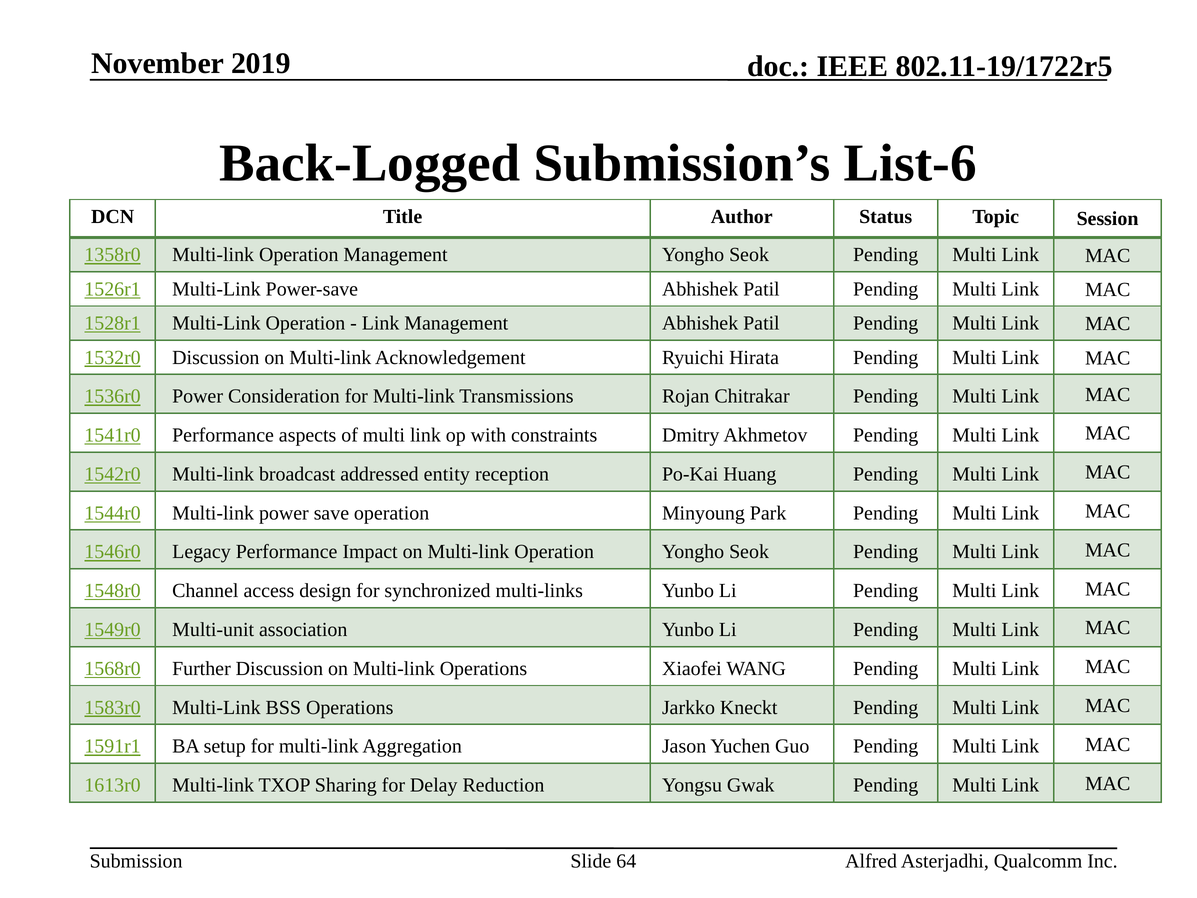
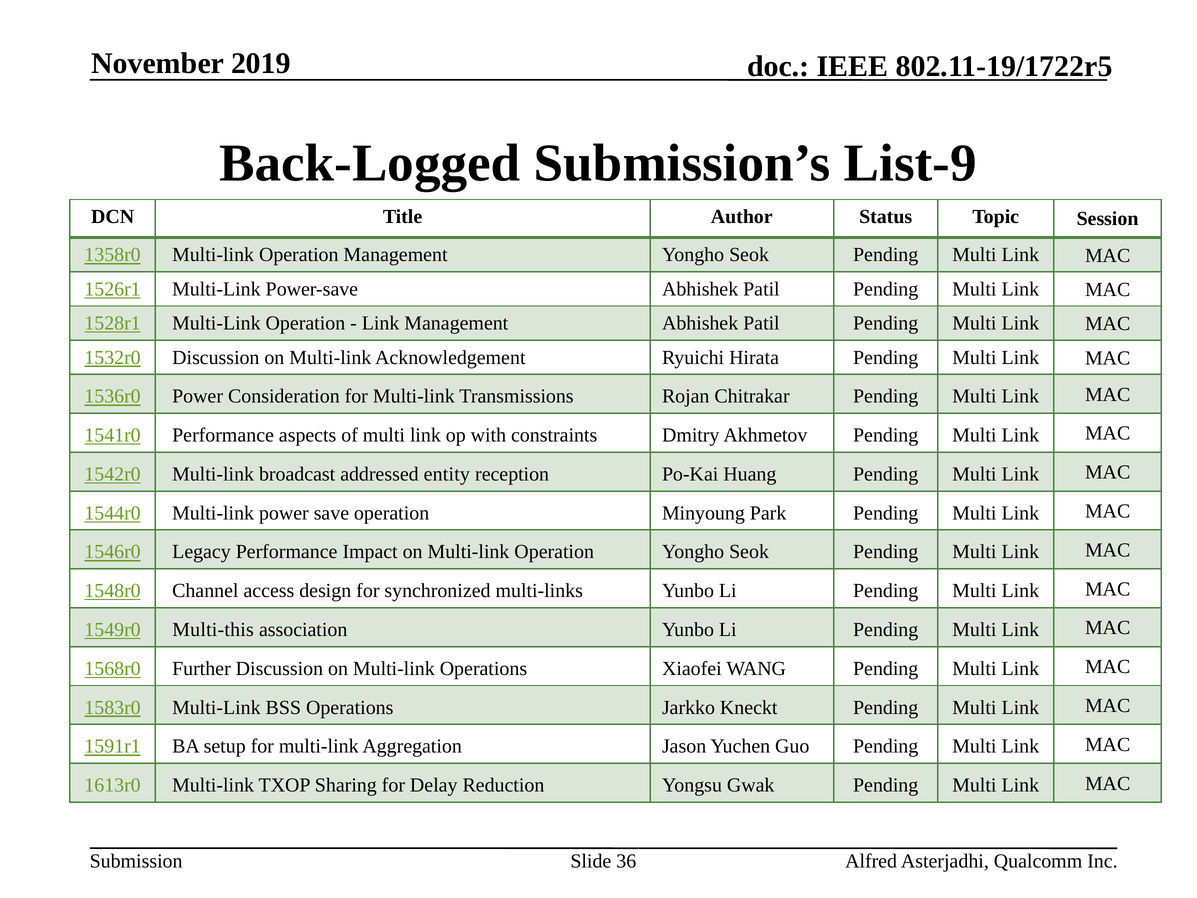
List-6: List-6 -> List-9
Multi-unit: Multi-unit -> Multi-this
64: 64 -> 36
